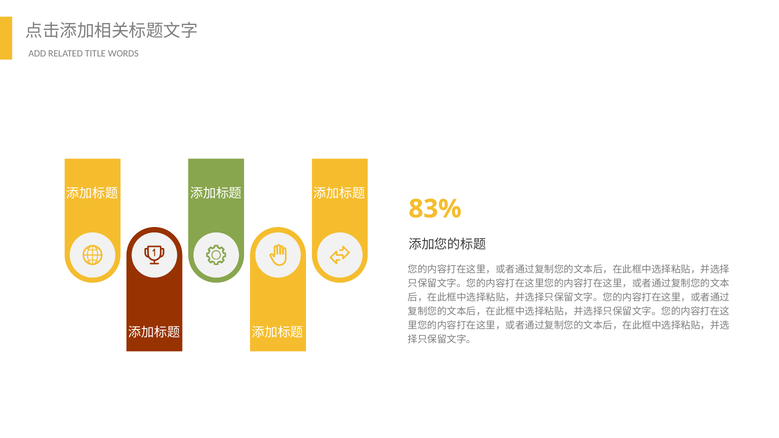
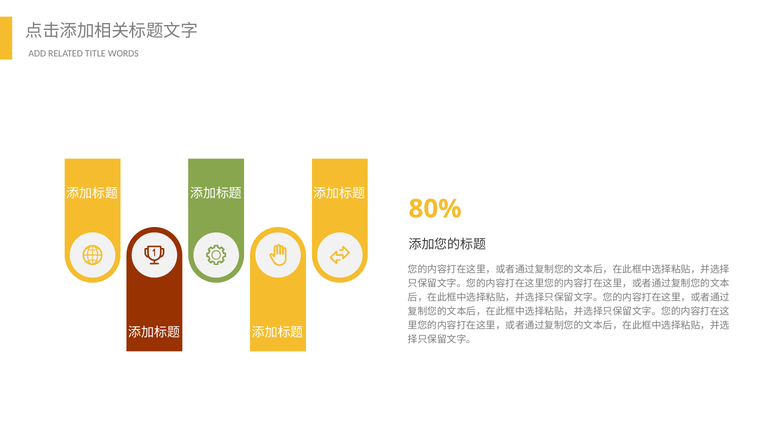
83%: 83% -> 80%
